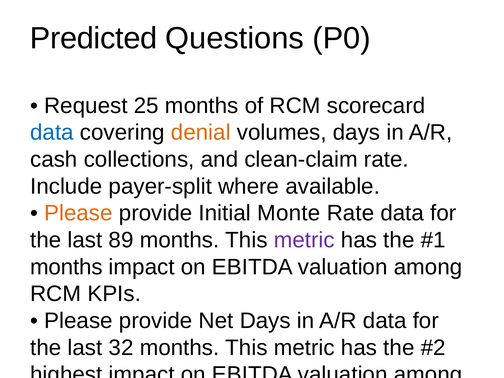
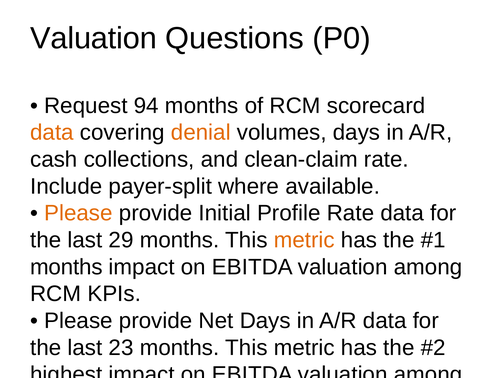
Predicted at (94, 38): Predicted -> Valuation
25: 25 -> 94
data at (52, 133) colour: blue -> orange
Monte: Monte -> Profile
89: 89 -> 29
metric at (304, 240) colour: purple -> orange
32: 32 -> 23
